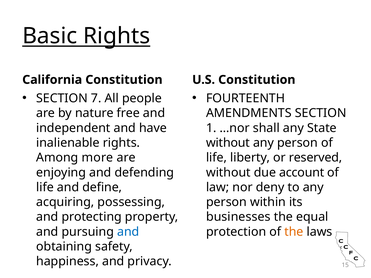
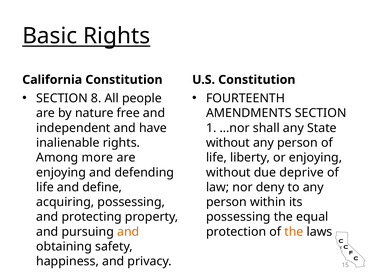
7: 7 -> 8
or reserved: reserved -> enjoying
account: account -> deprive
businesses at (238, 217): businesses -> possessing
and at (128, 232) colour: blue -> orange
